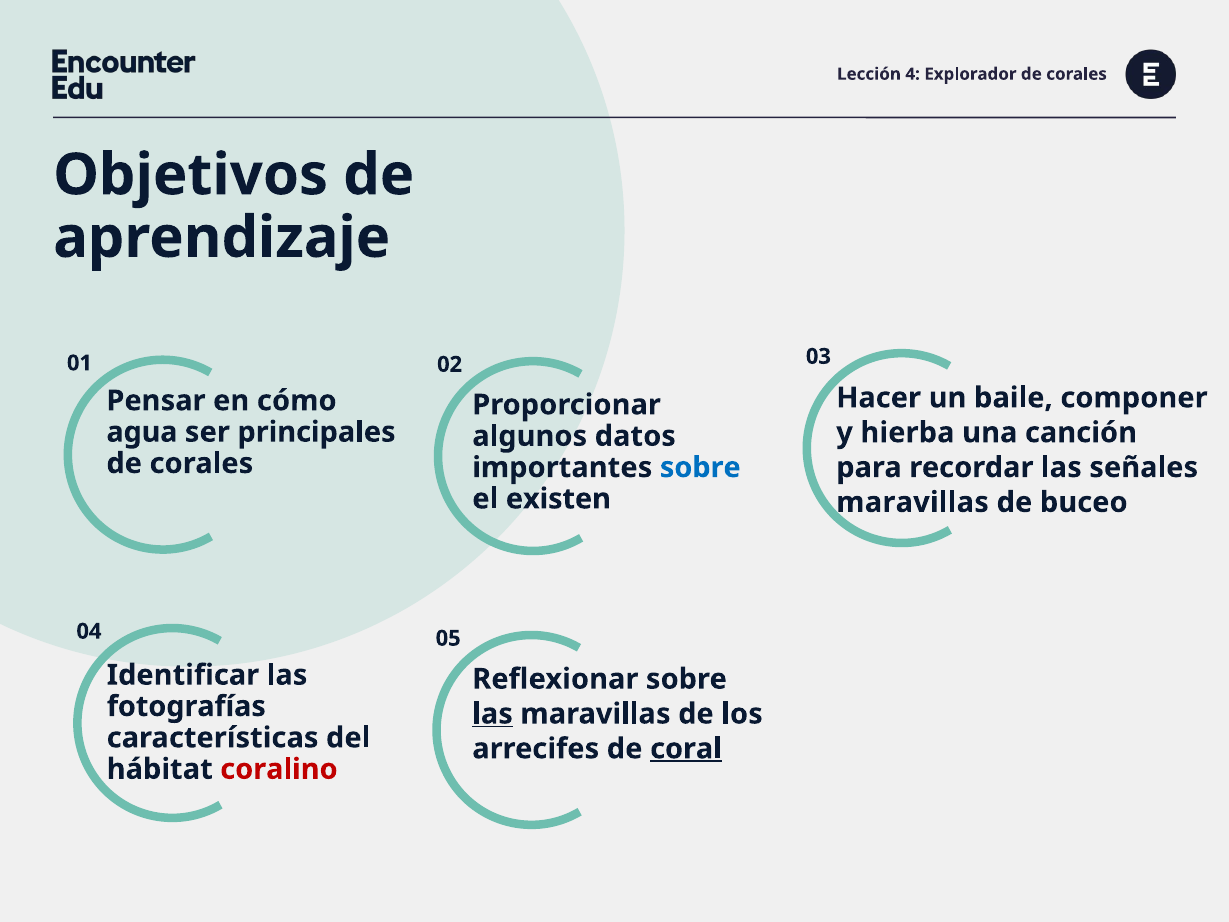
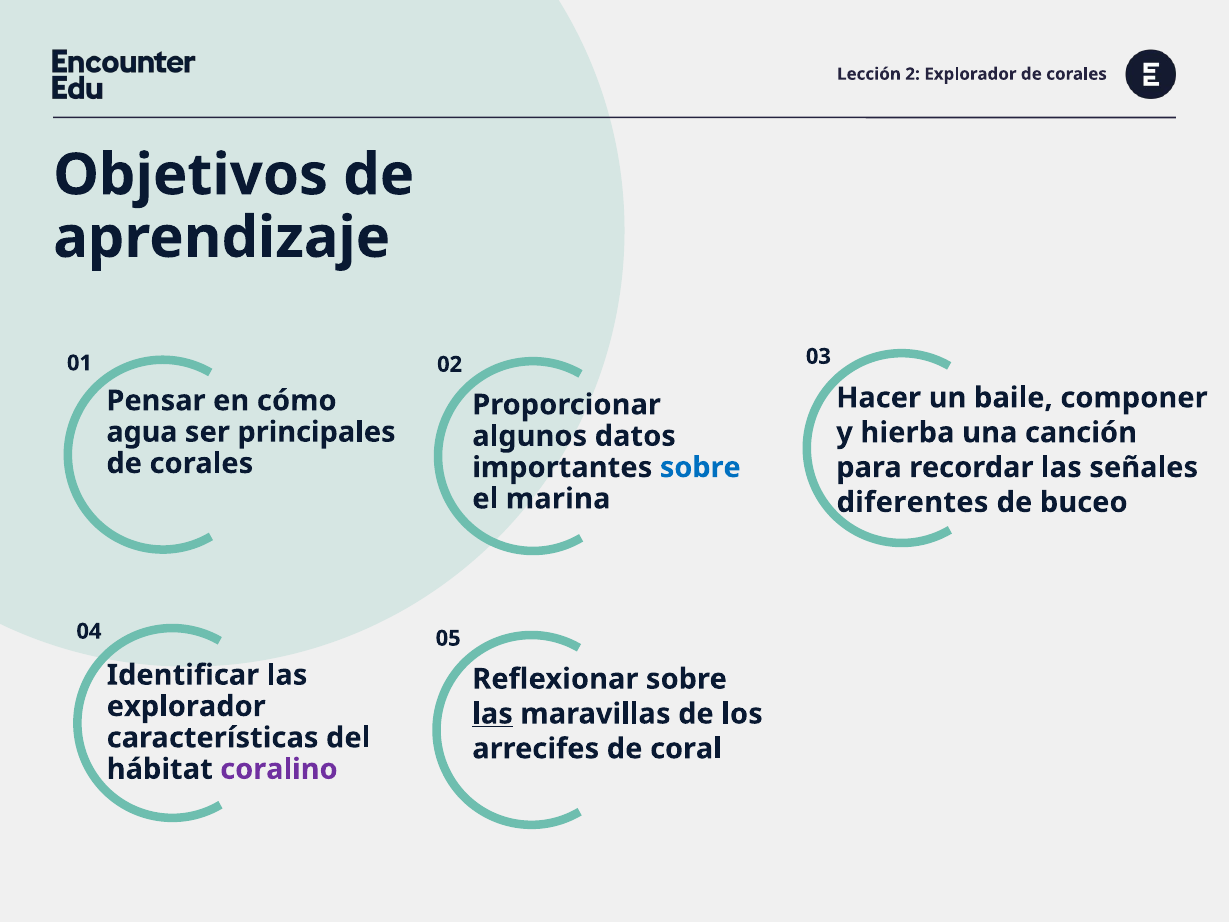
4: 4 -> 2
existen: existen -> marina
maravillas at (913, 502): maravillas -> diferentes
fotografías at (186, 706): fotografías -> explorador
coral underline: present -> none
coralino colour: red -> purple
